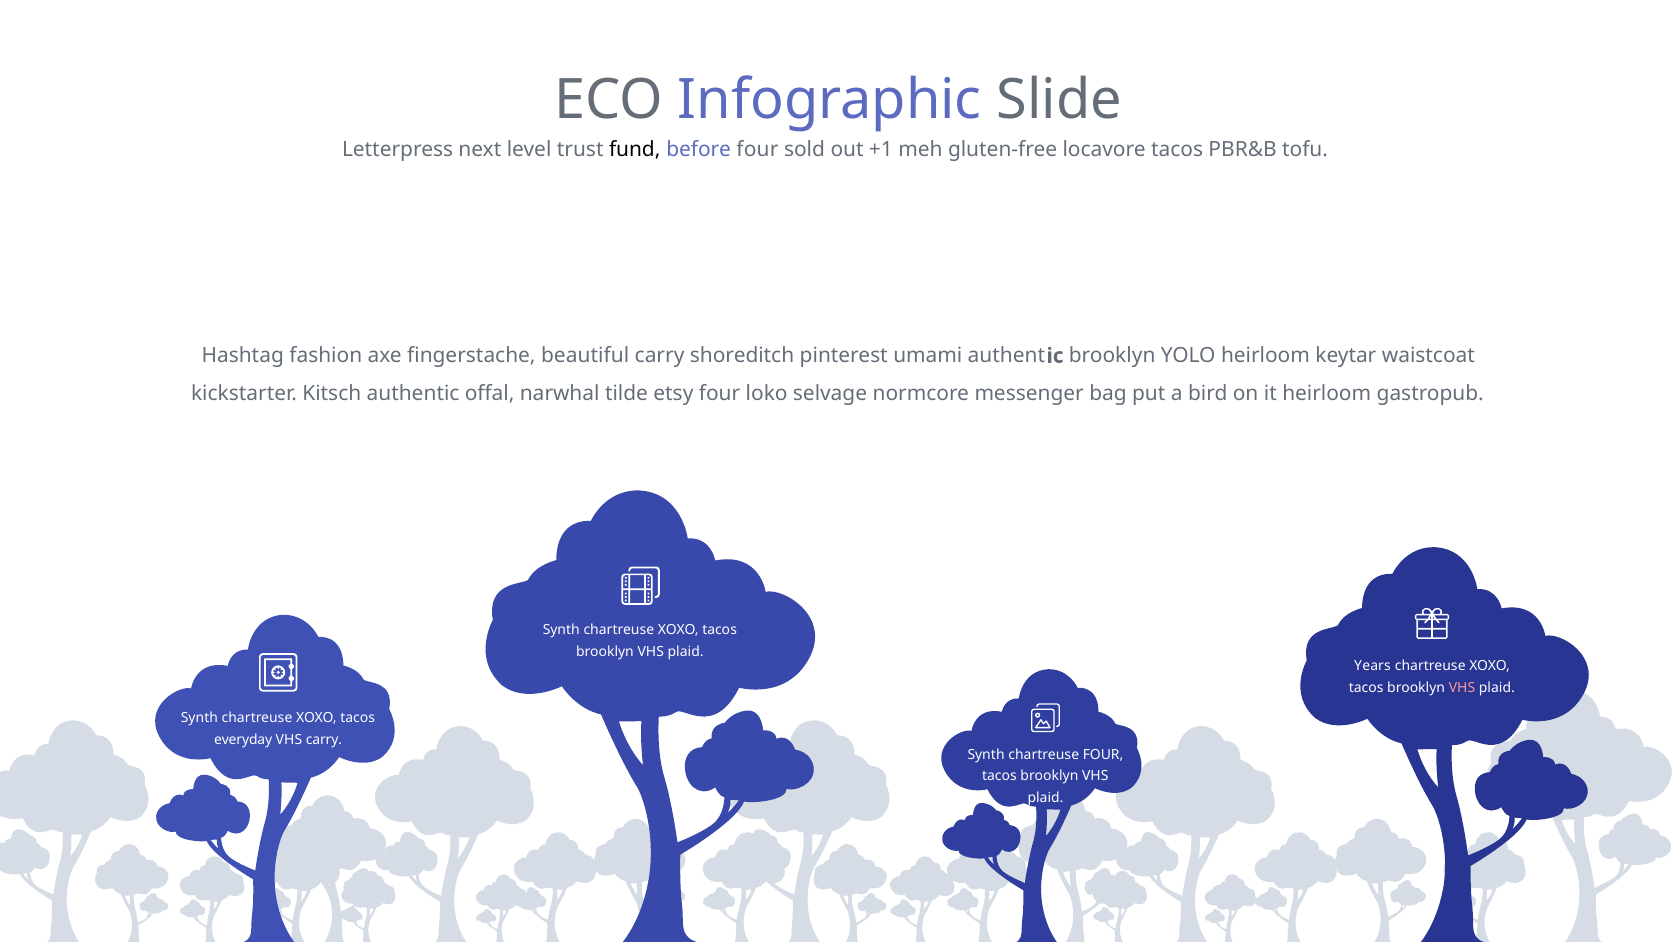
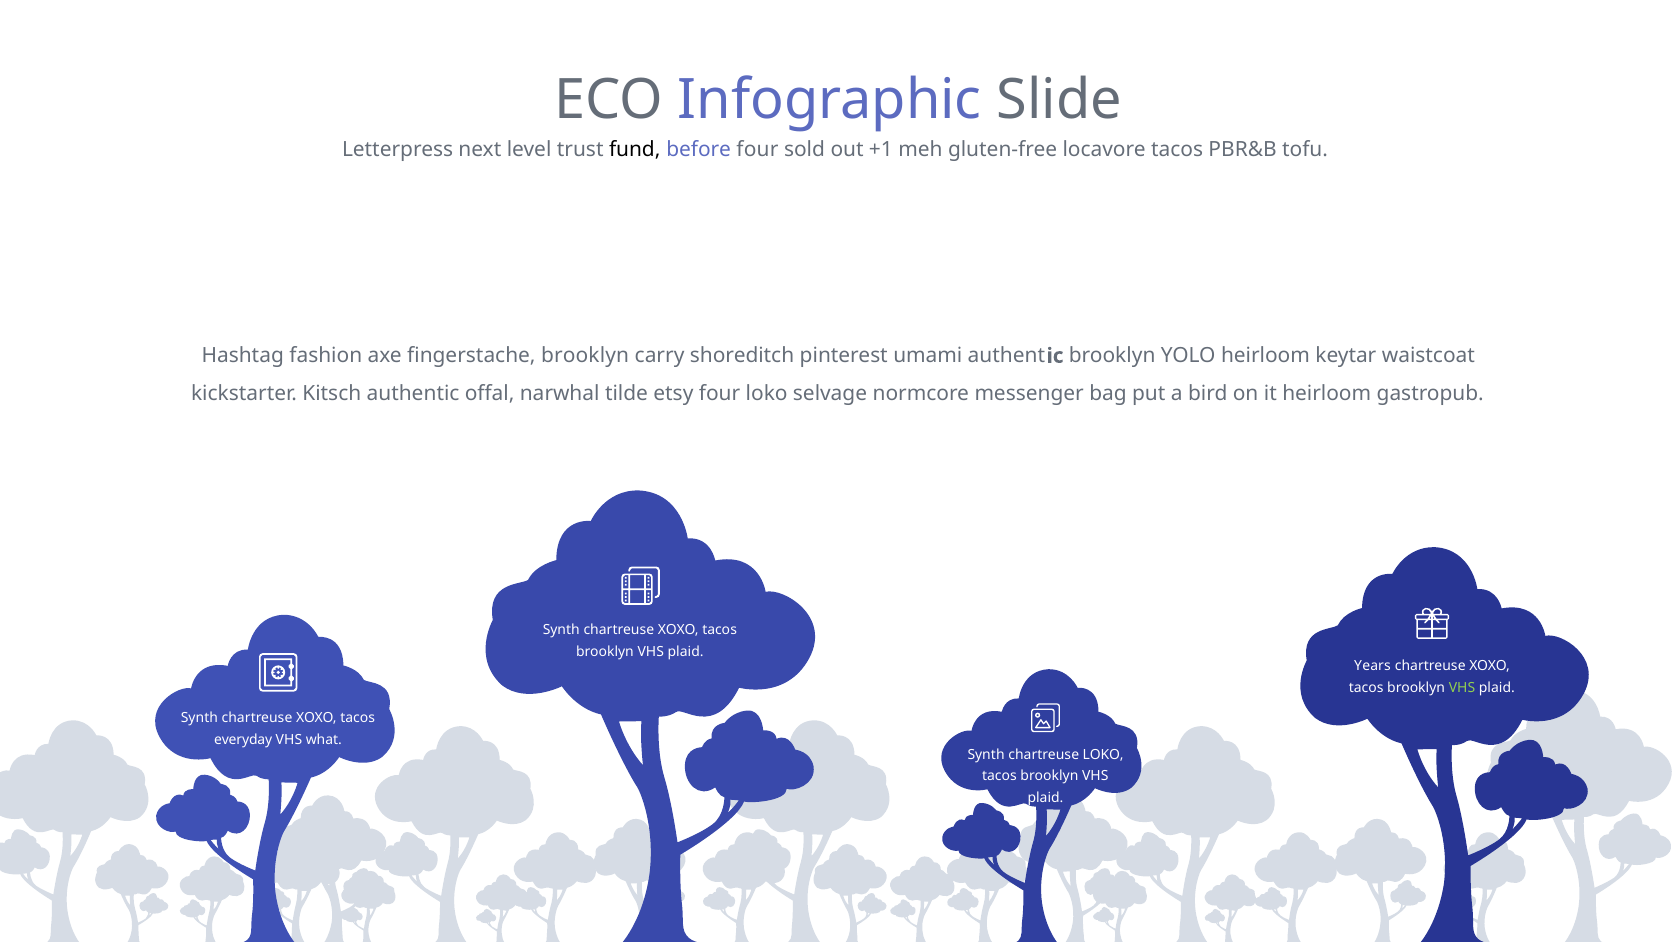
fingerstache beautiful: beautiful -> brooklyn
VHS at (1462, 688) colour: pink -> light green
VHS carry: carry -> what
chartreuse FOUR: FOUR -> LOKO
